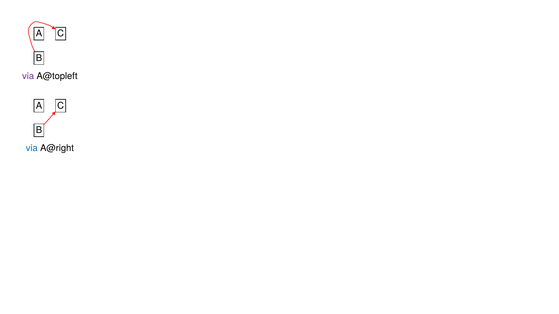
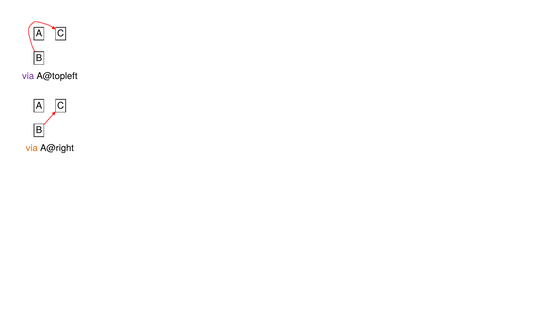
via at (32, 148) colour: blue -> orange
